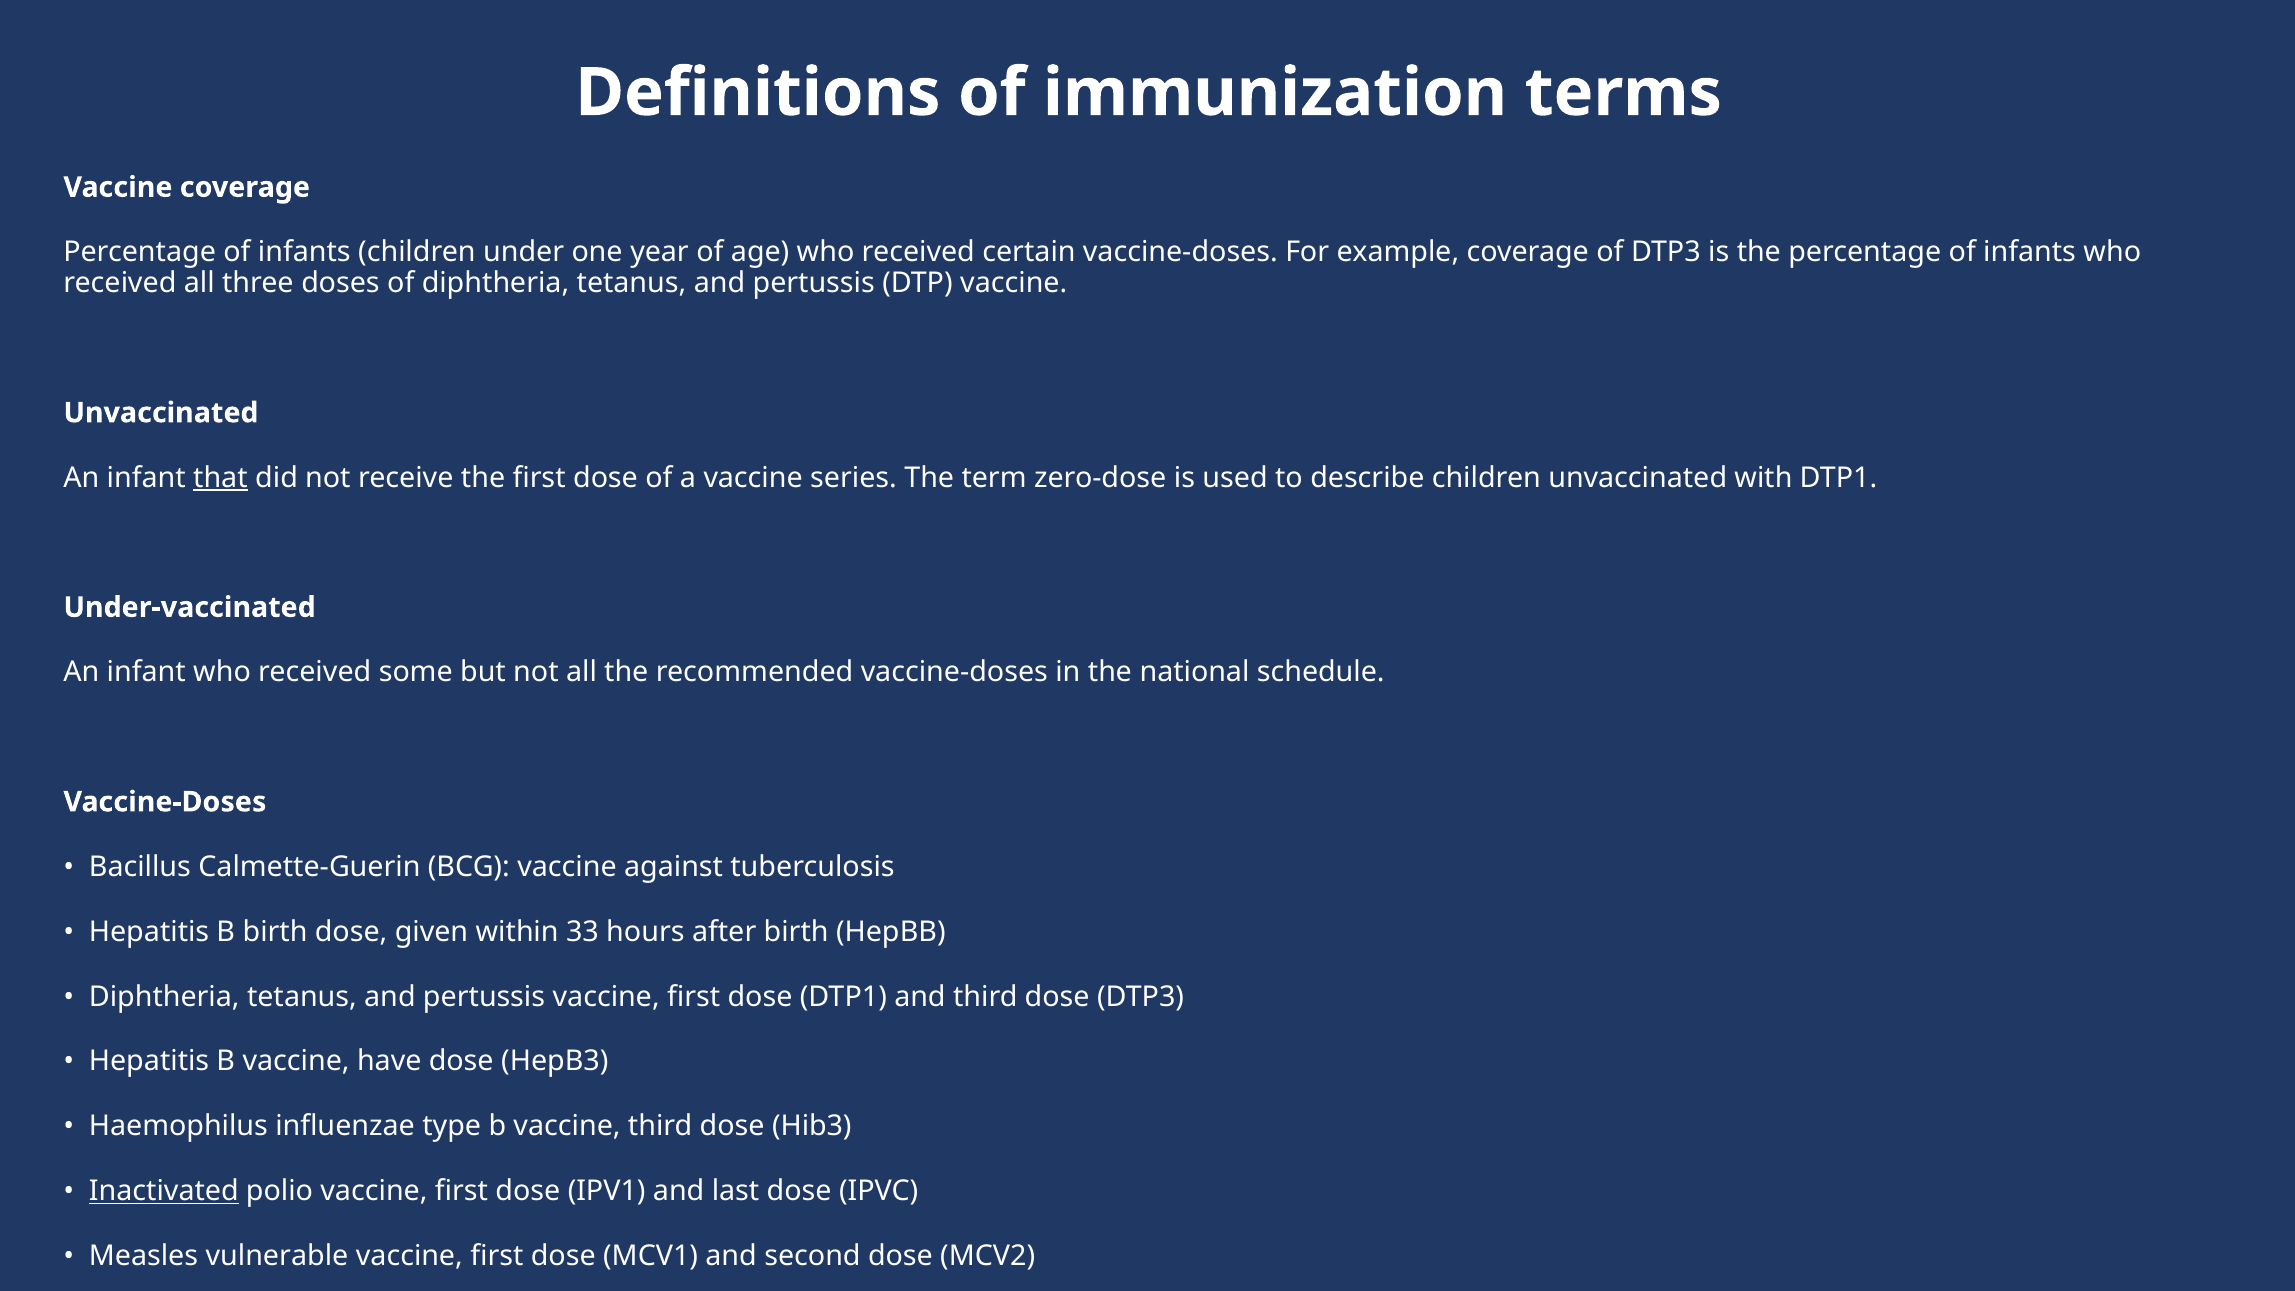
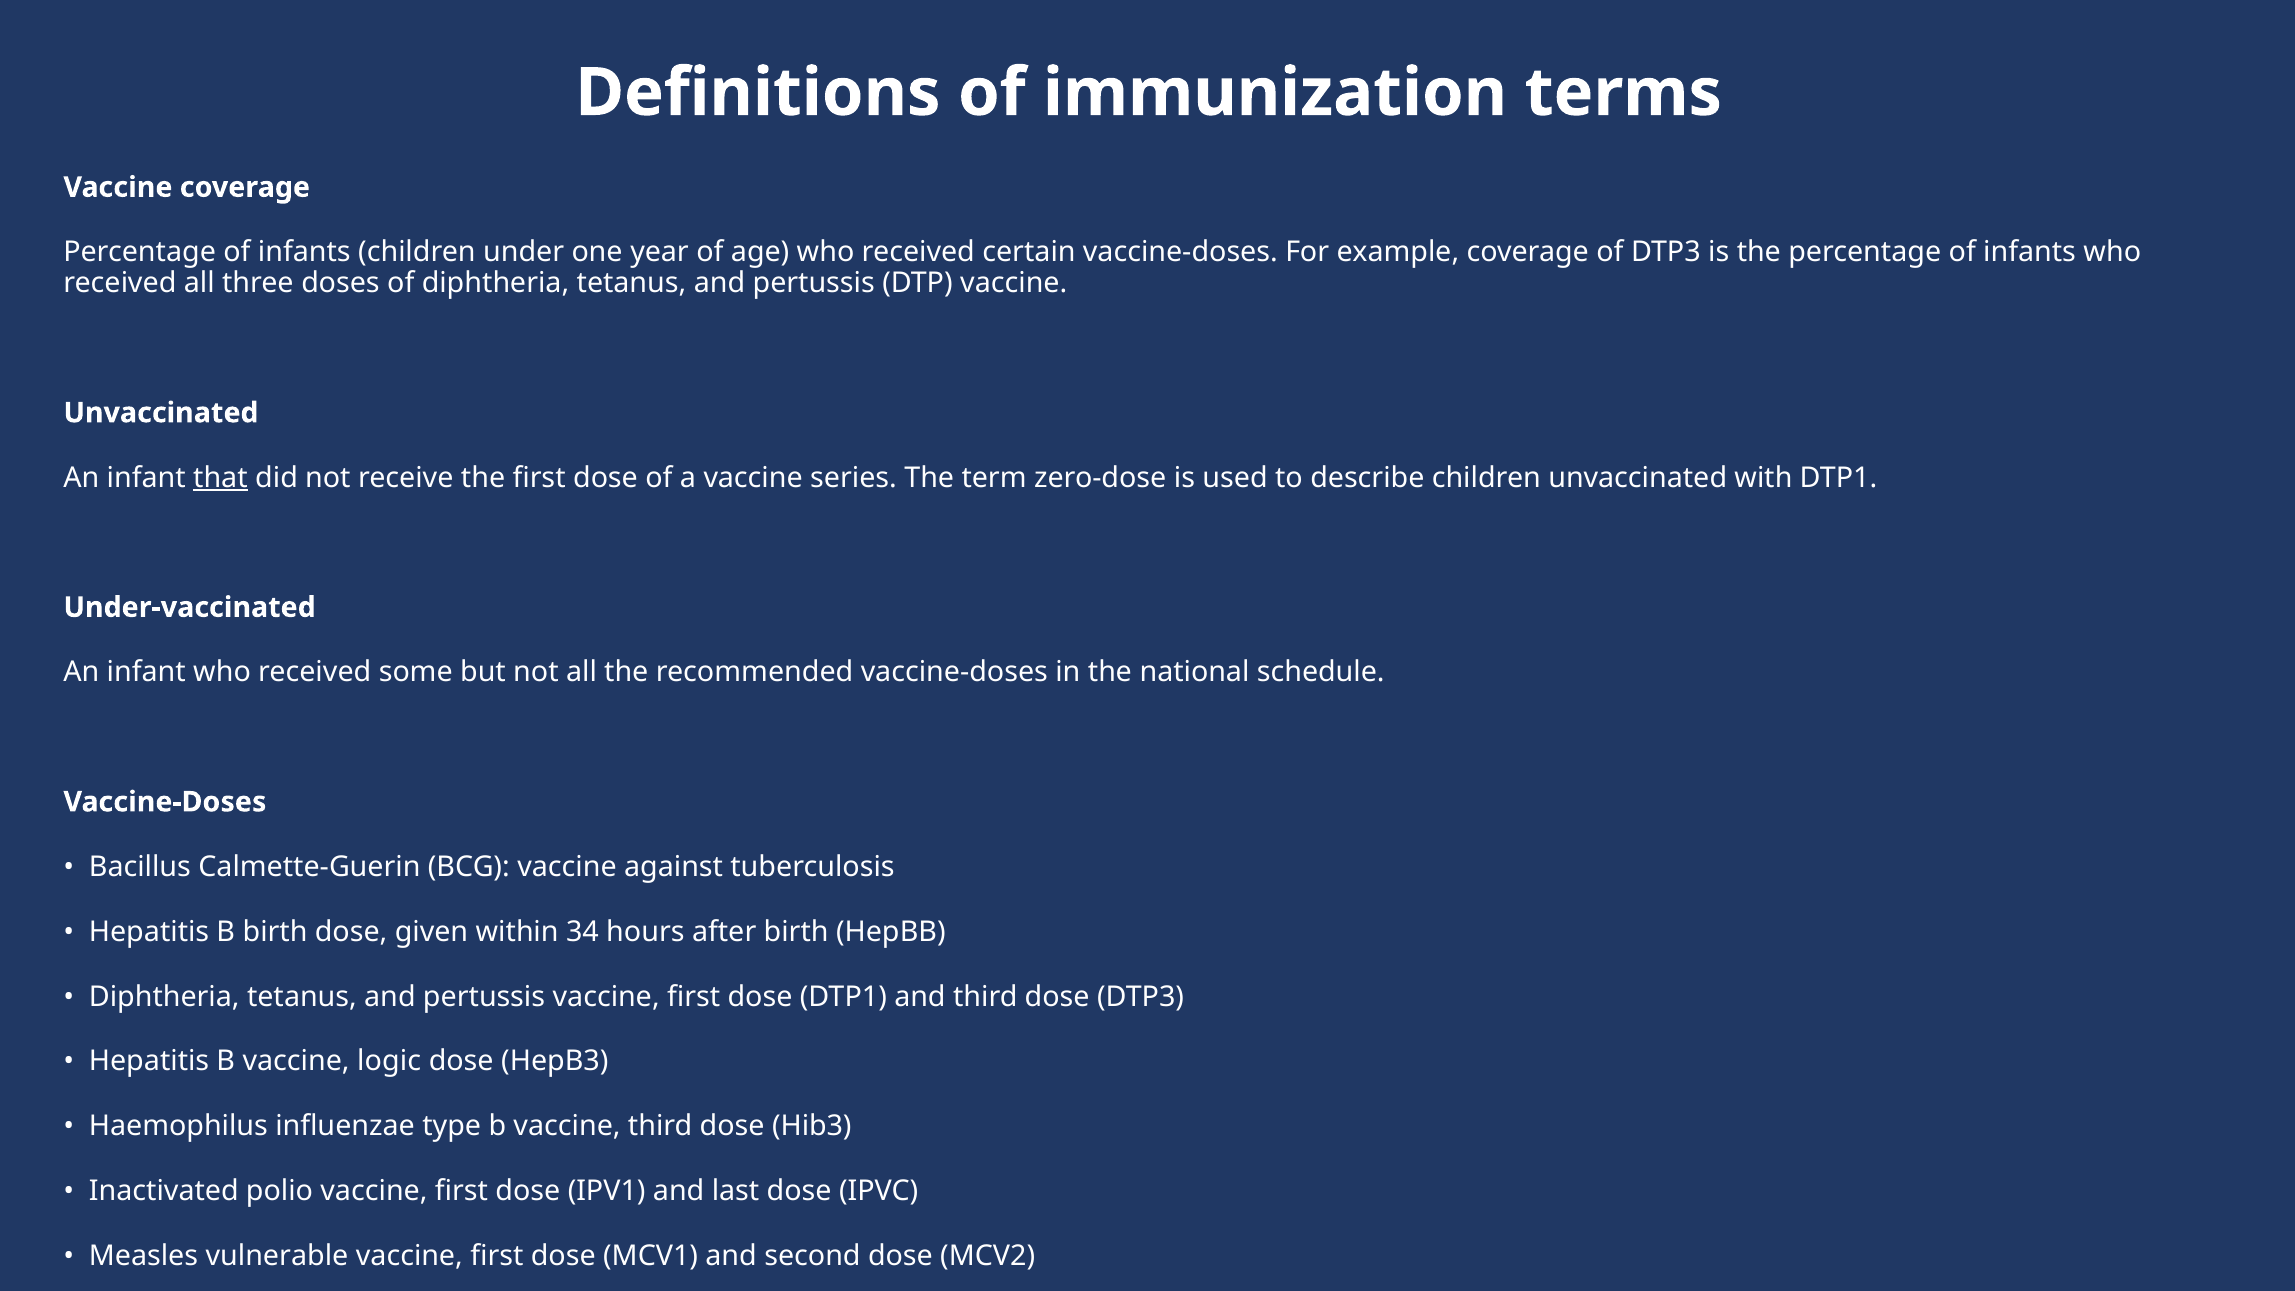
33: 33 -> 34
have: have -> logic
Inactivated underline: present -> none
